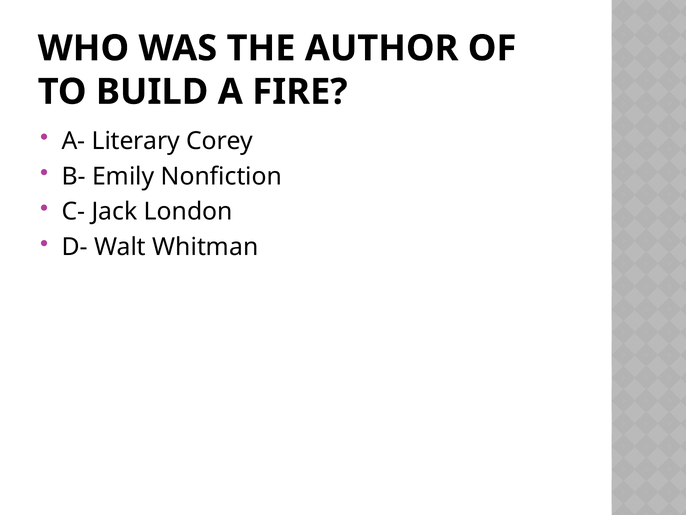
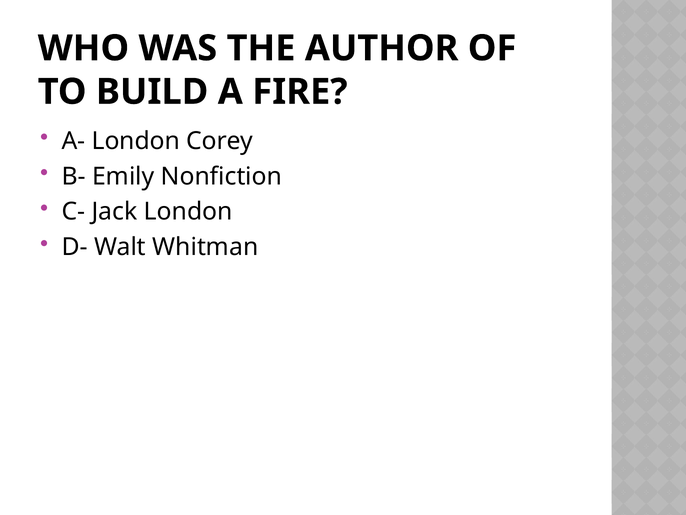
A- Literary: Literary -> London
